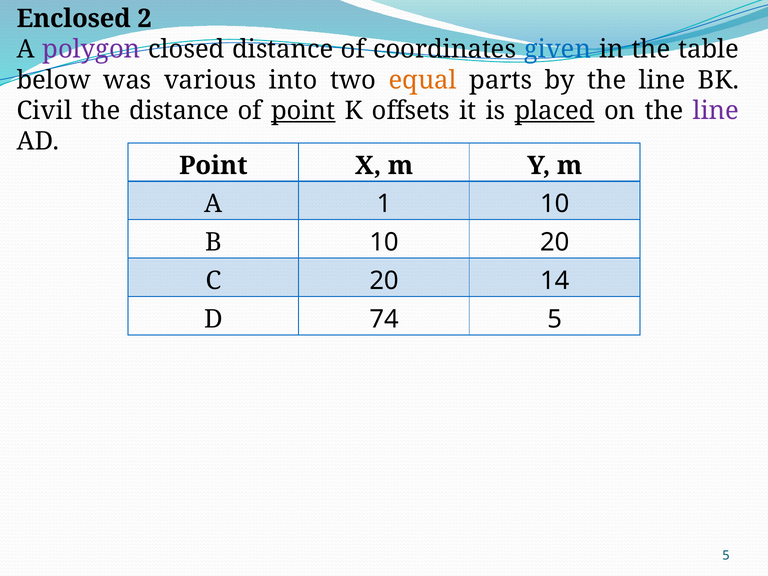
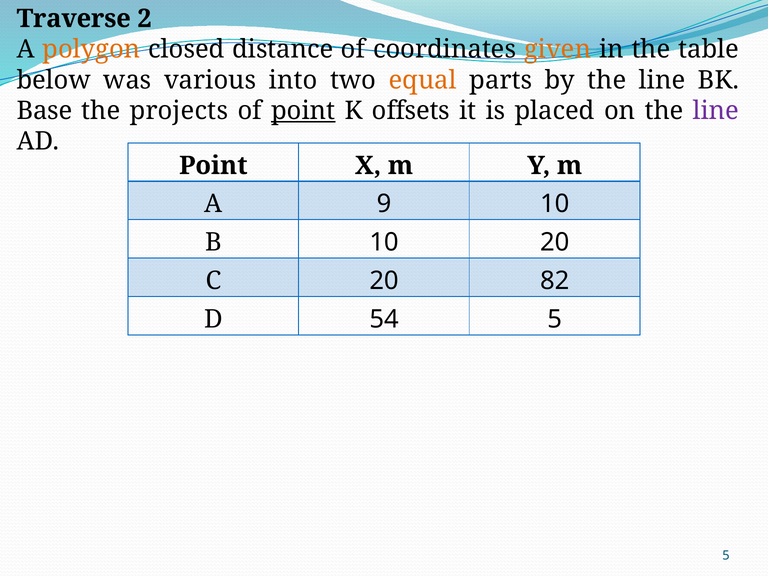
Enclosed: Enclosed -> Traverse
polygon colour: purple -> orange
given colour: blue -> orange
Civil: Civil -> Base
the distance: distance -> projects
placed underline: present -> none
1: 1 -> 9
14: 14 -> 82
74: 74 -> 54
